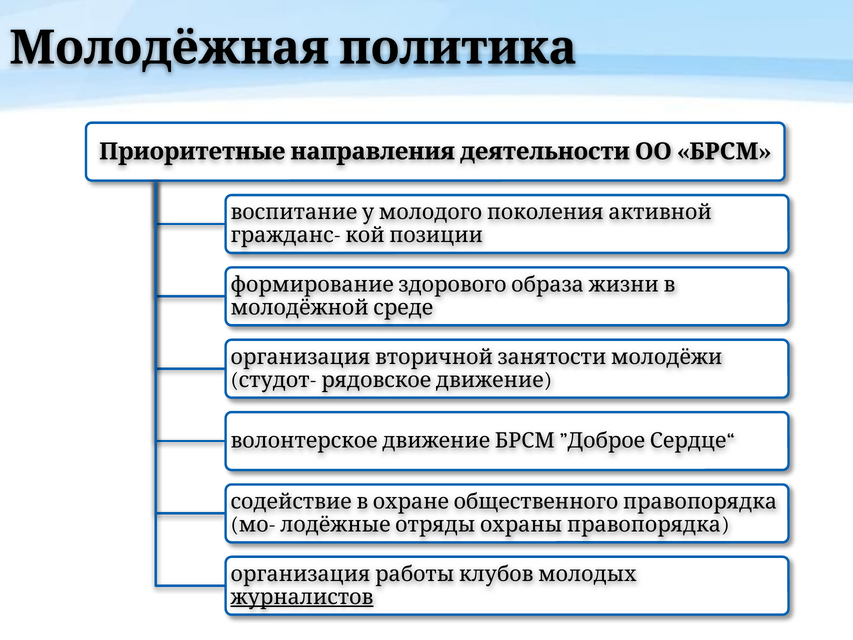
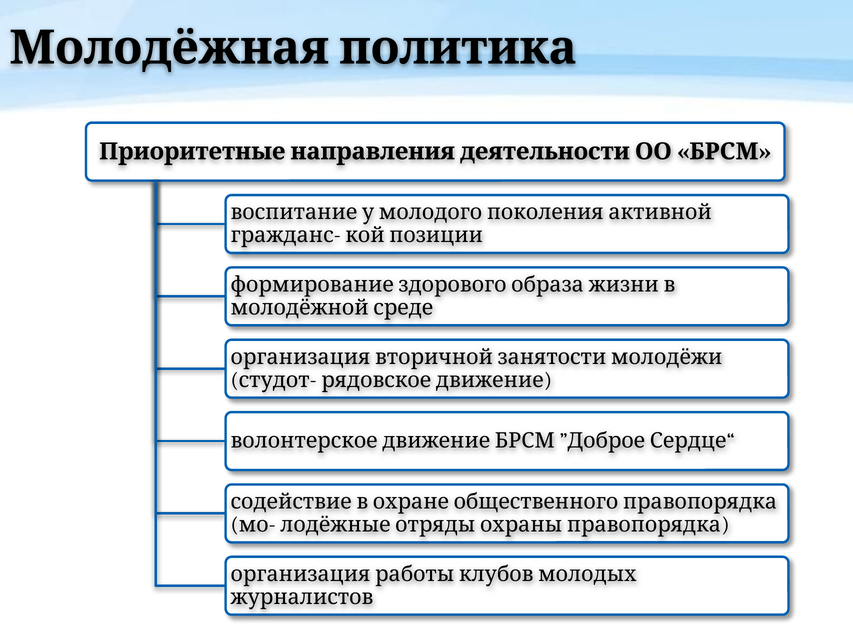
журналистов underline: present -> none
